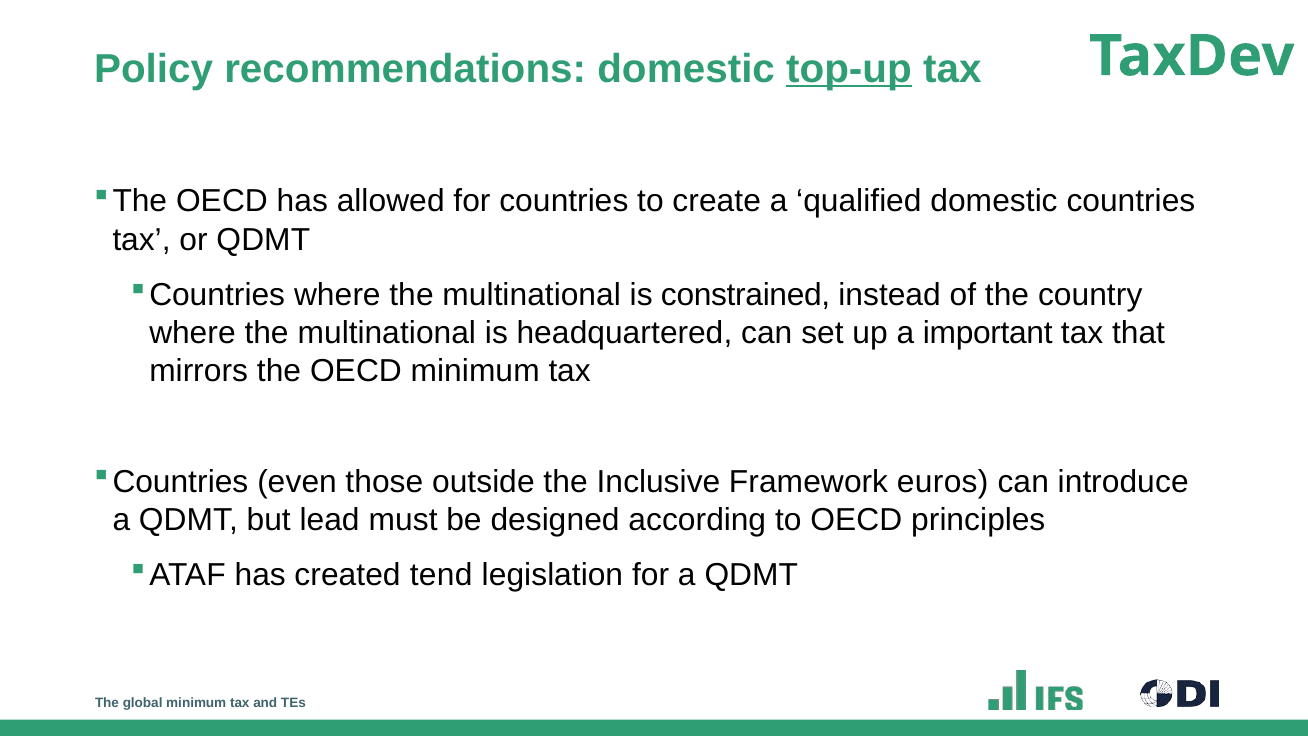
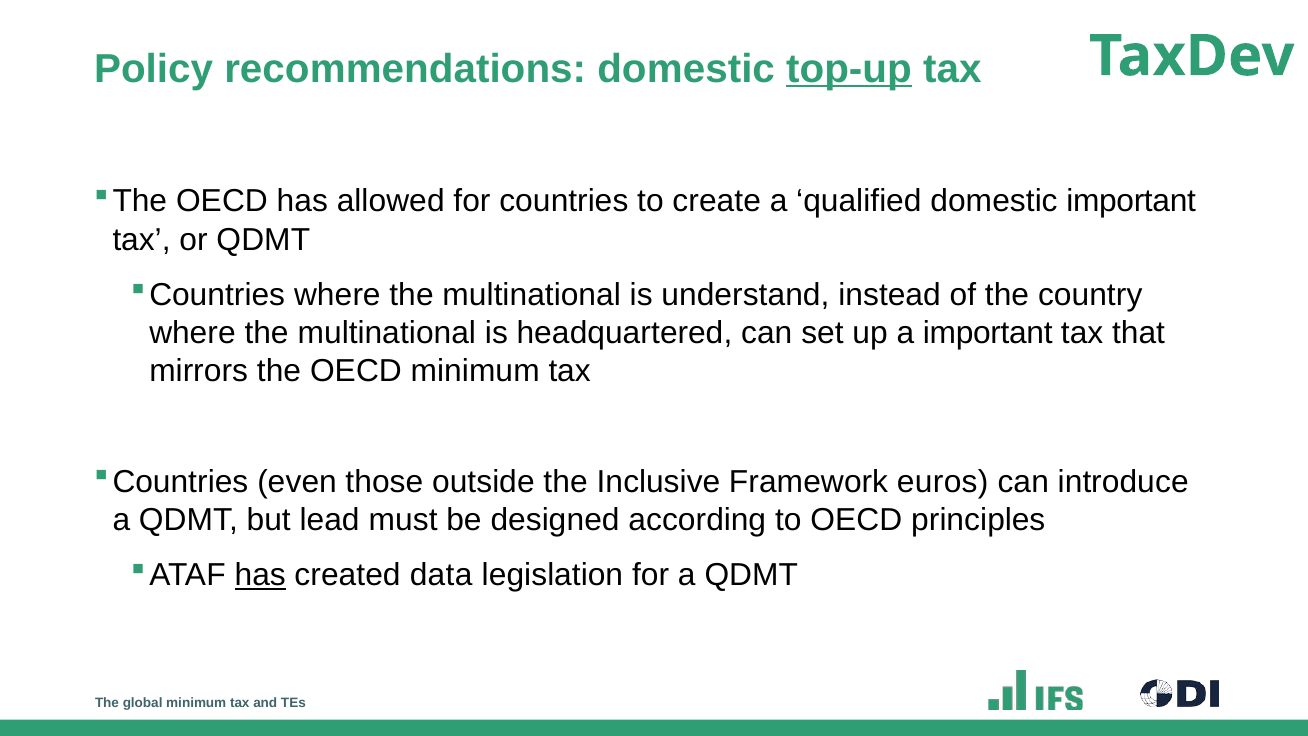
domestic countries: countries -> important
constrained: constrained -> understand
has at (260, 575) underline: none -> present
tend: tend -> data
